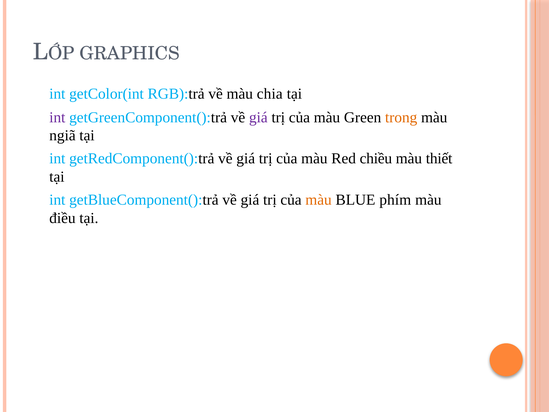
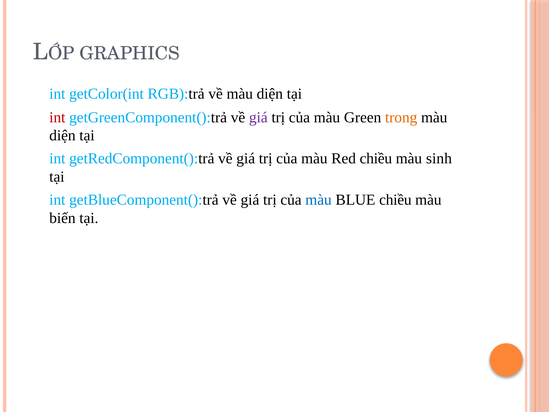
về màu chia: chia -> diện
int at (57, 117) colour: purple -> red
ngiã at (62, 136): ngiã -> diện
thiết: thiết -> sinh
màu at (319, 200) colour: orange -> blue
BLUE phím: phím -> chiều
điều: điều -> biến
